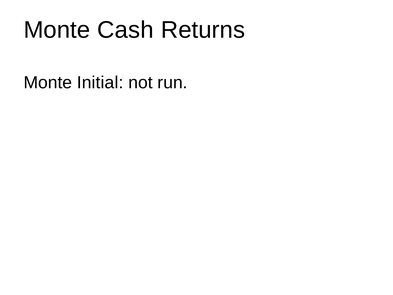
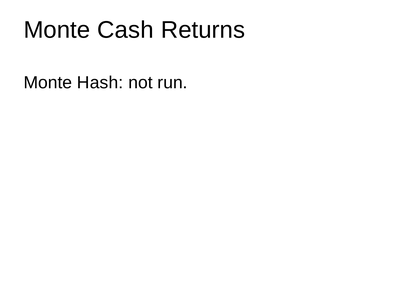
Initial: Initial -> Hash
